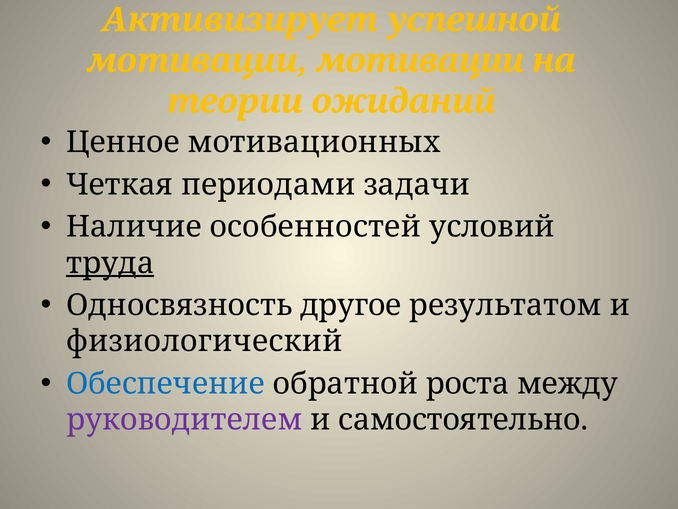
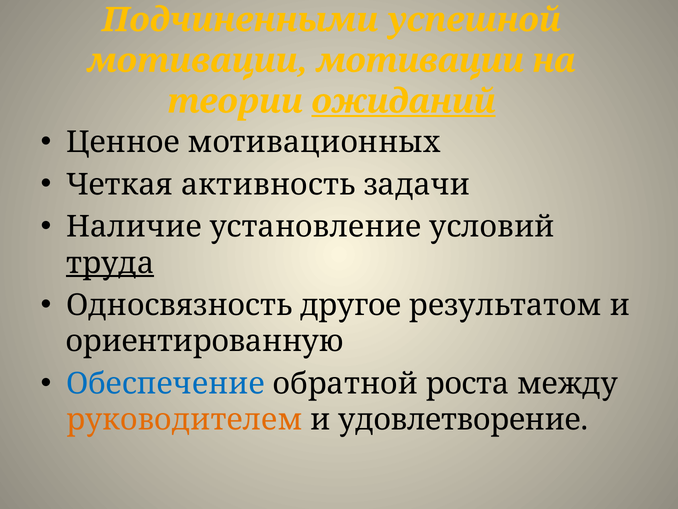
Активизирует: Активизирует -> Подчиненными
ожиданий underline: none -> present
периодами: периодами -> активность
особенностей: особенностей -> установление
физиологический: физиологический -> ориентированную
руководителем colour: purple -> orange
самостоятельно: самостоятельно -> удовлетворение
